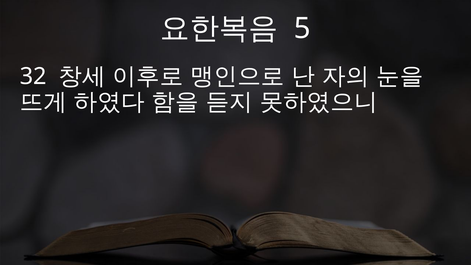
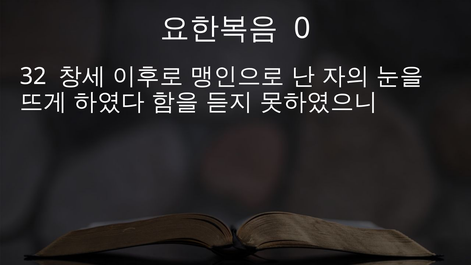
5: 5 -> 0
